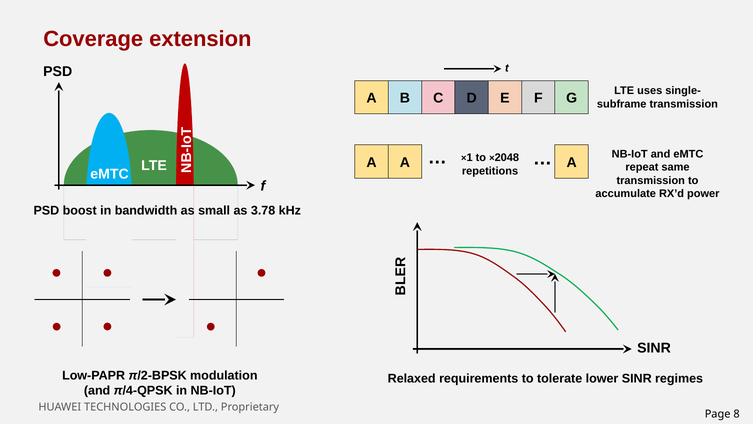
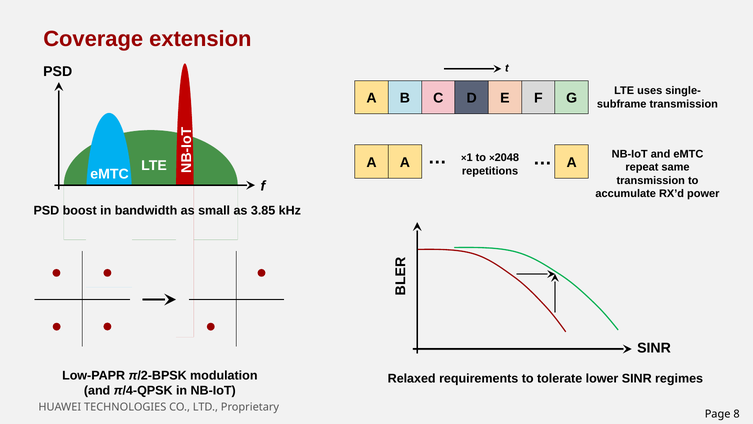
3.78: 3.78 -> 3.85
